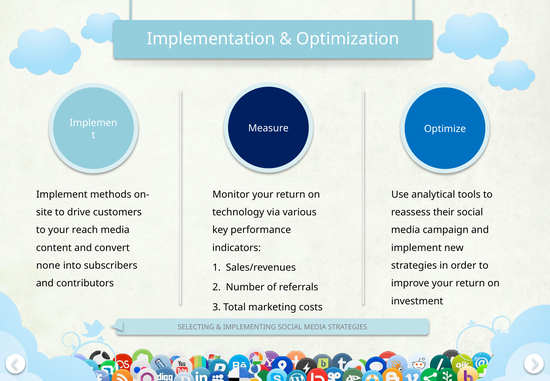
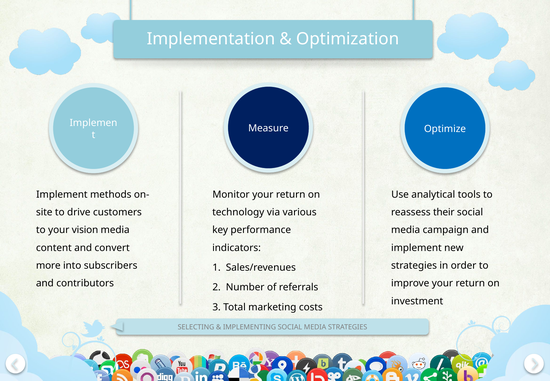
reach: reach -> vision
none: none -> more
